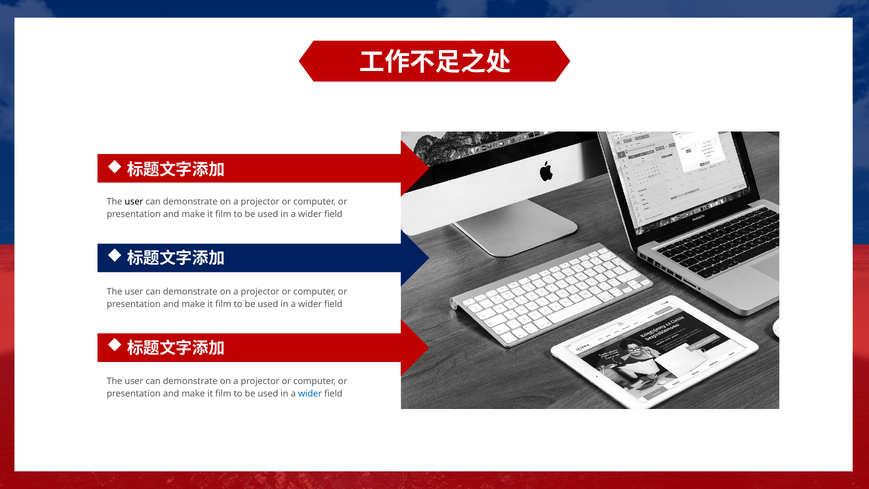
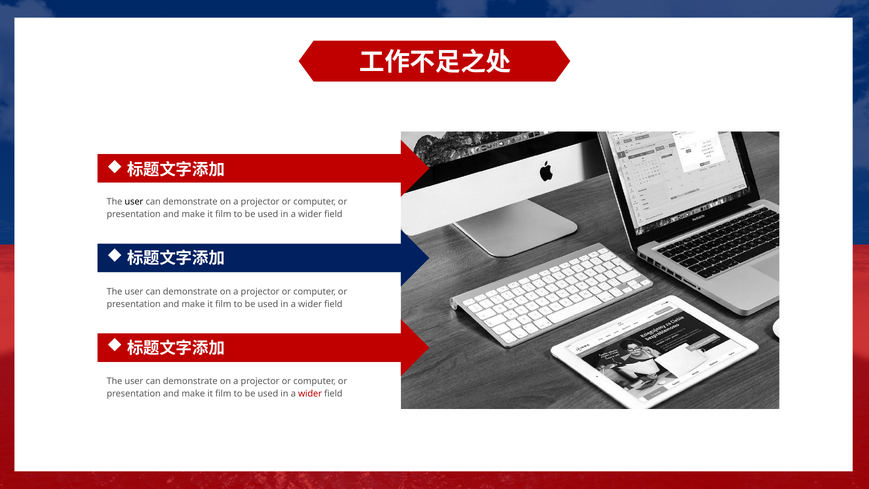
wider at (310, 393) colour: blue -> red
